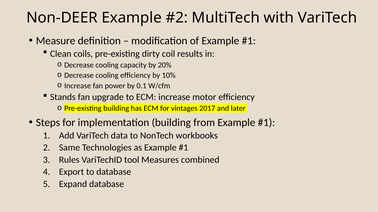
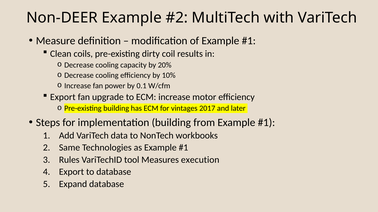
Stands at (63, 97): Stands -> Export
combined: combined -> execution
